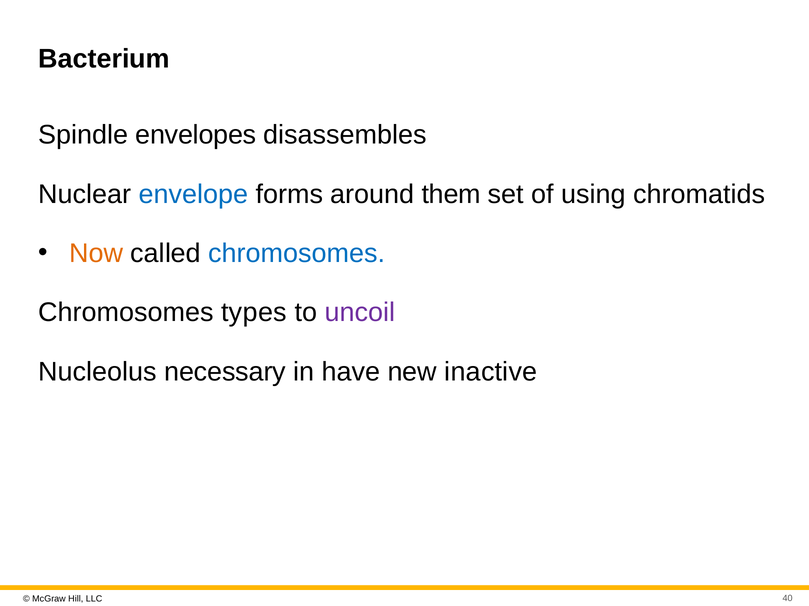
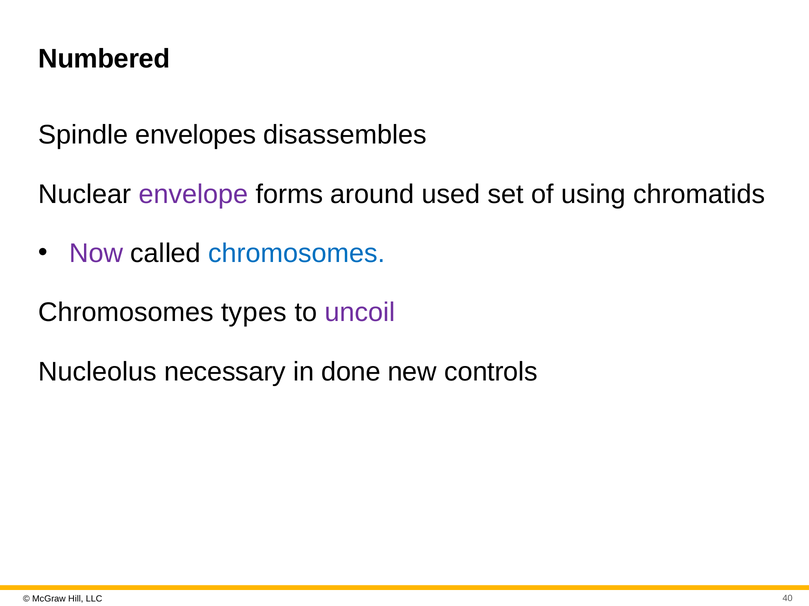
Bacterium: Bacterium -> Numbered
envelope colour: blue -> purple
them: them -> used
Now colour: orange -> purple
have: have -> done
inactive: inactive -> controls
